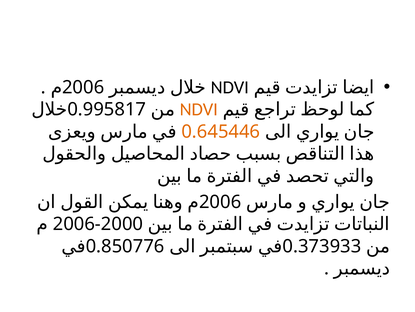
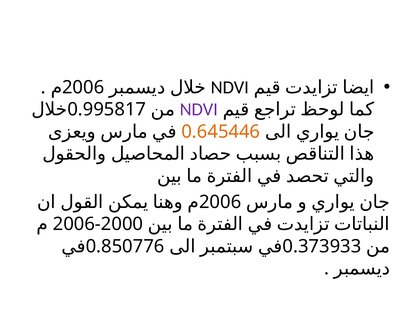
NDVI at (199, 109) colour: orange -> purple
